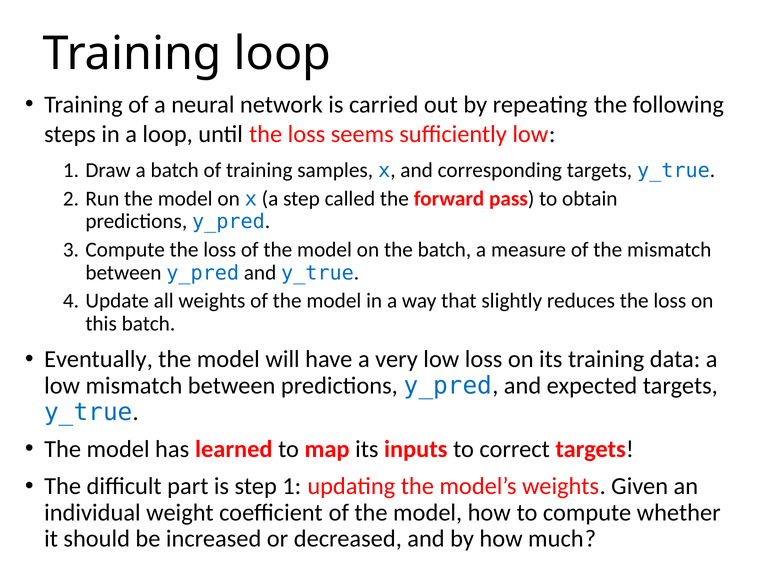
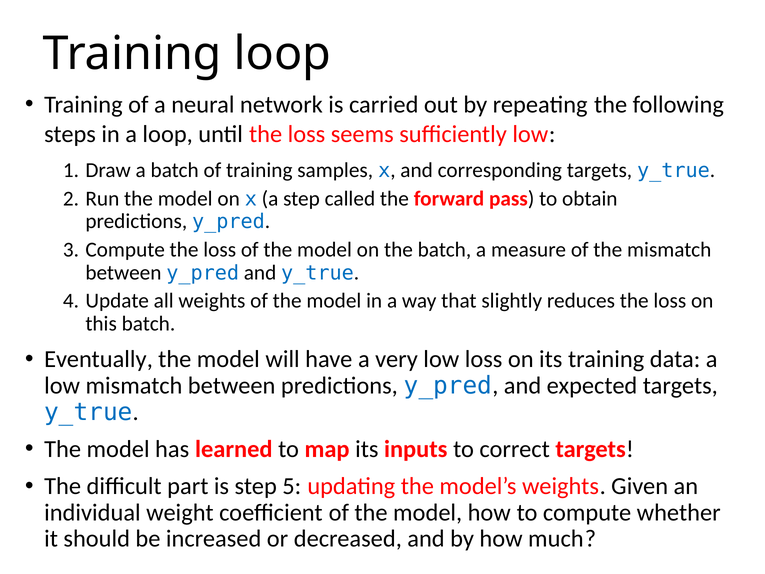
step 1: 1 -> 5
